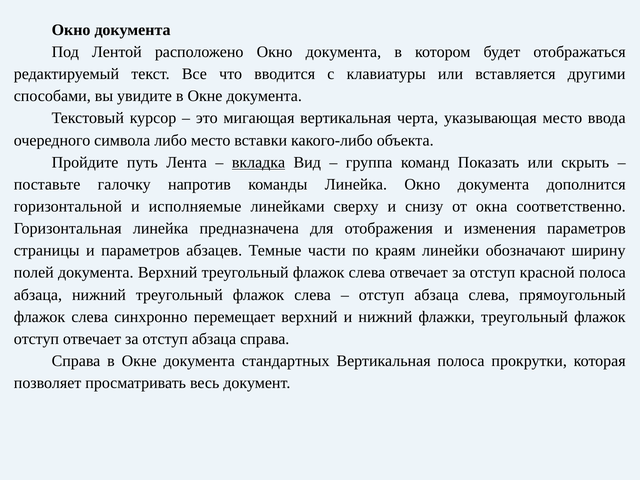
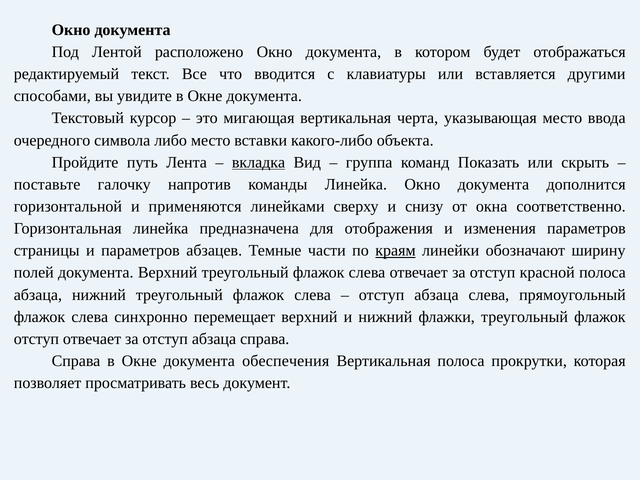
исполняемые: исполняемые -> применяются
краям underline: none -> present
стандартных: стандартных -> обеспечения
